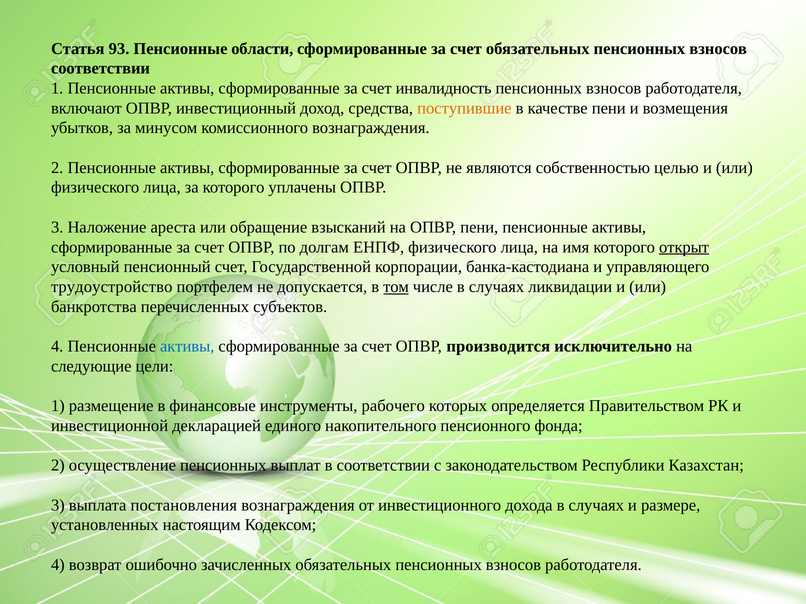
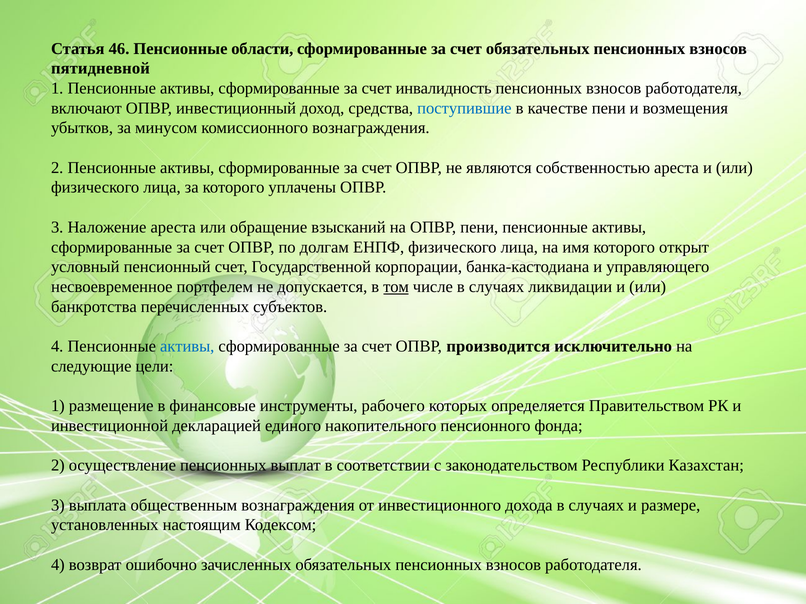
93: 93 -> 46
соответствии at (101, 69): соответствии -> пятидневной
поступившие colour: orange -> blue
собственностью целью: целью -> ареста
открыт underline: present -> none
трудоустройство: трудоустройство -> несвоевременное
постановления: постановления -> общественным
